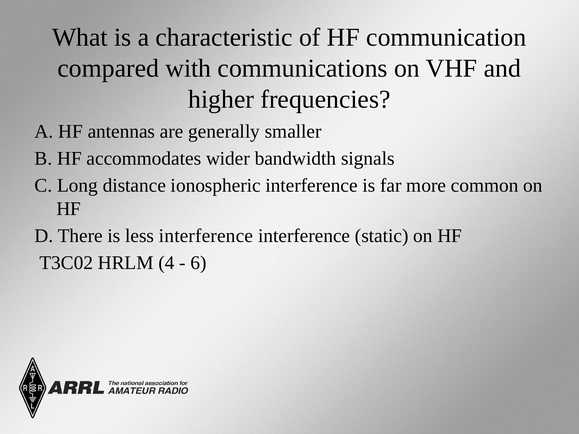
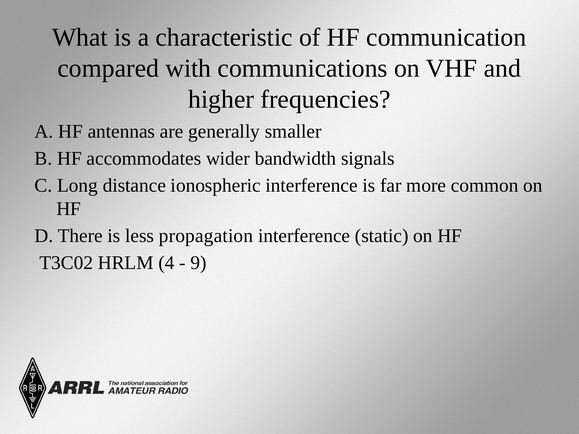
less interference: interference -> propagation
6: 6 -> 9
